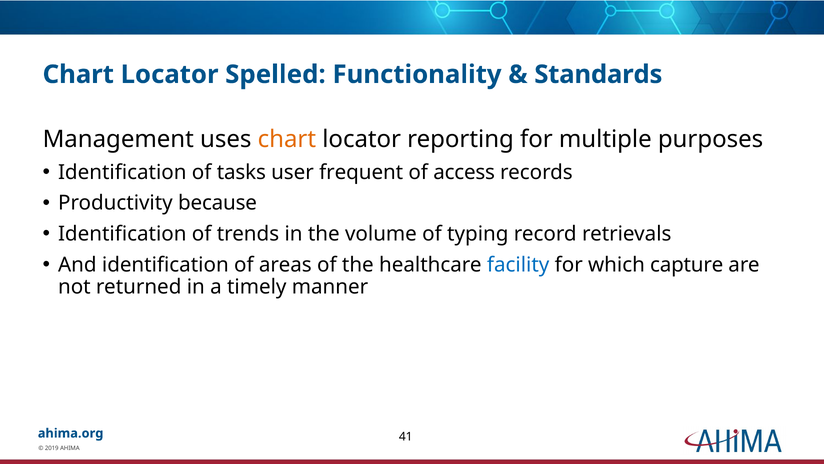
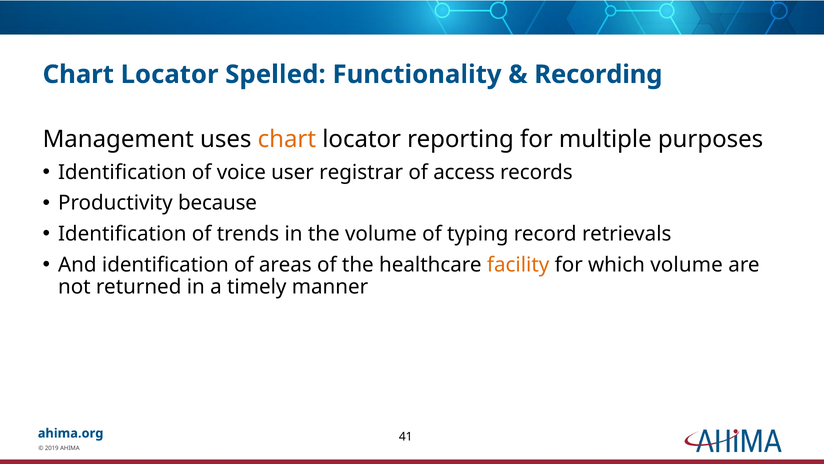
Standards: Standards -> Recording
tasks: tasks -> voice
frequent: frequent -> registrar
facility colour: blue -> orange
which capture: capture -> volume
